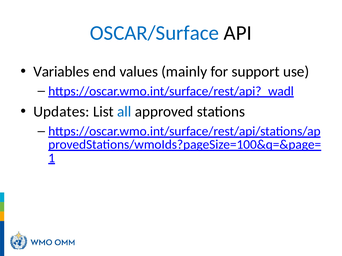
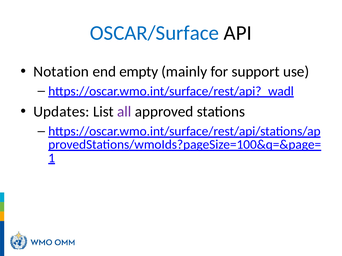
Variables: Variables -> Notation
values: values -> empty
all colour: blue -> purple
